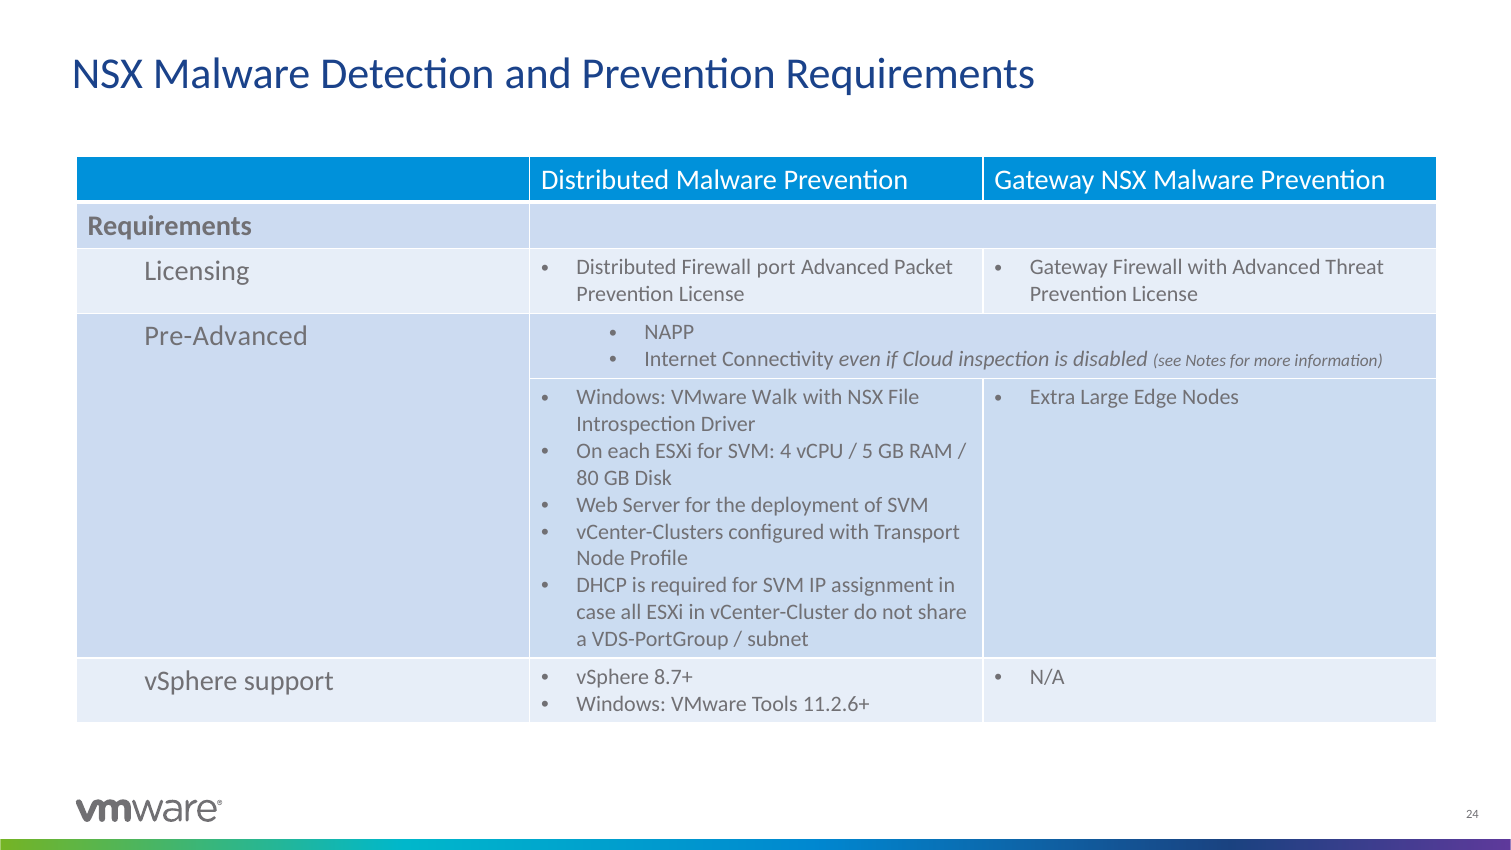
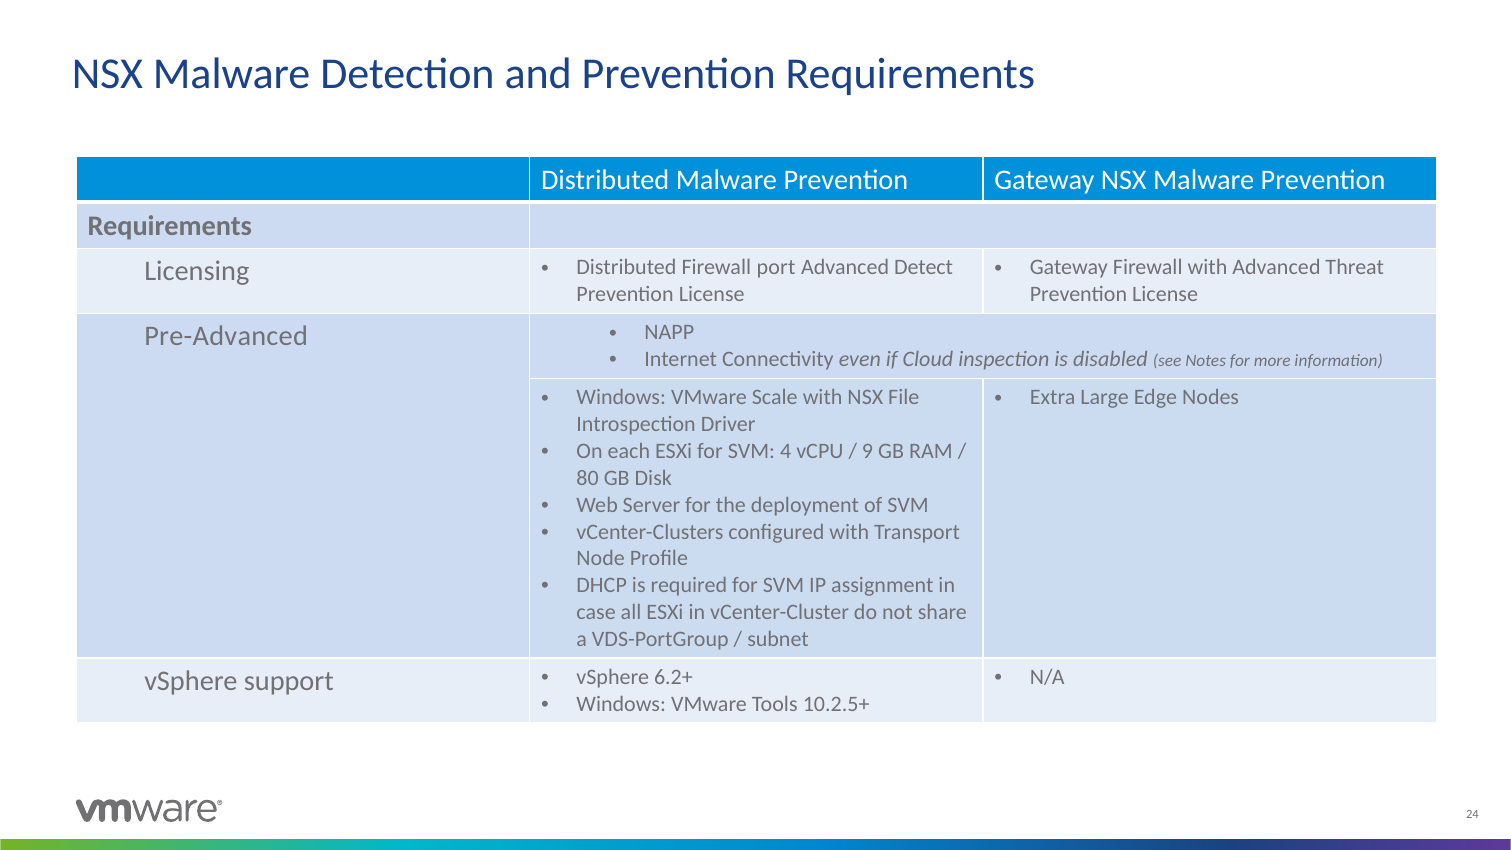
Packet: Packet -> Detect
Walk: Walk -> Scale
5: 5 -> 9
8.7+: 8.7+ -> 6.2+
11.2.6+: 11.2.6+ -> 10.2.5+
